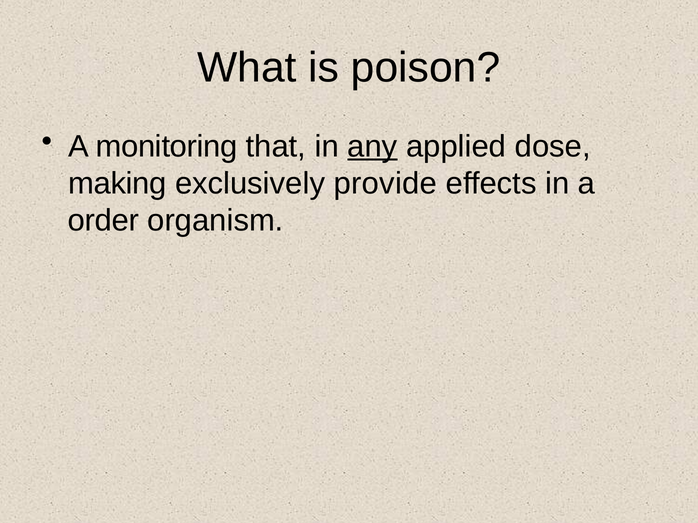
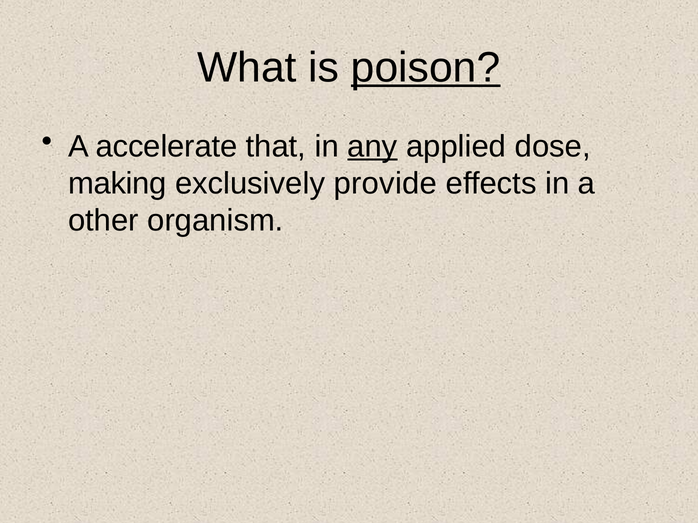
poison underline: none -> present
monitoring: monitoring -> accelerate
order: order -> other
